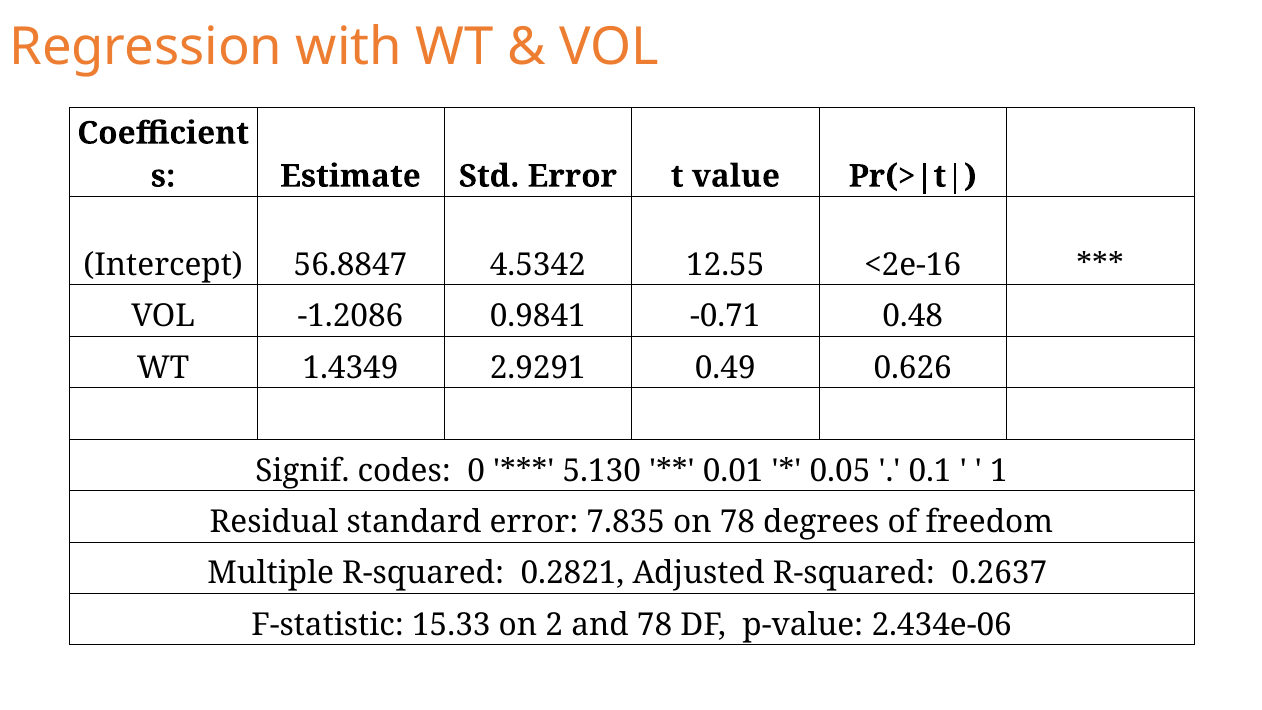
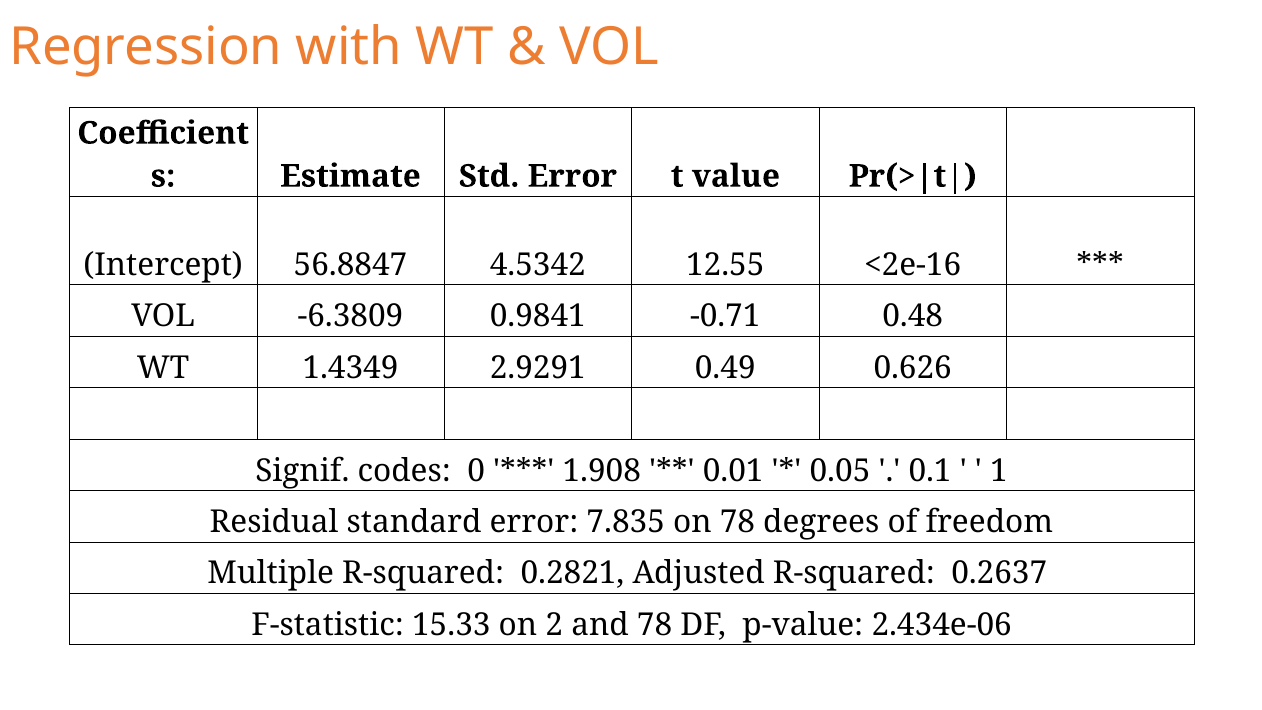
-1.2086: -1.2086 -> -6.3809
5.130: 5.130 -> 1.908
